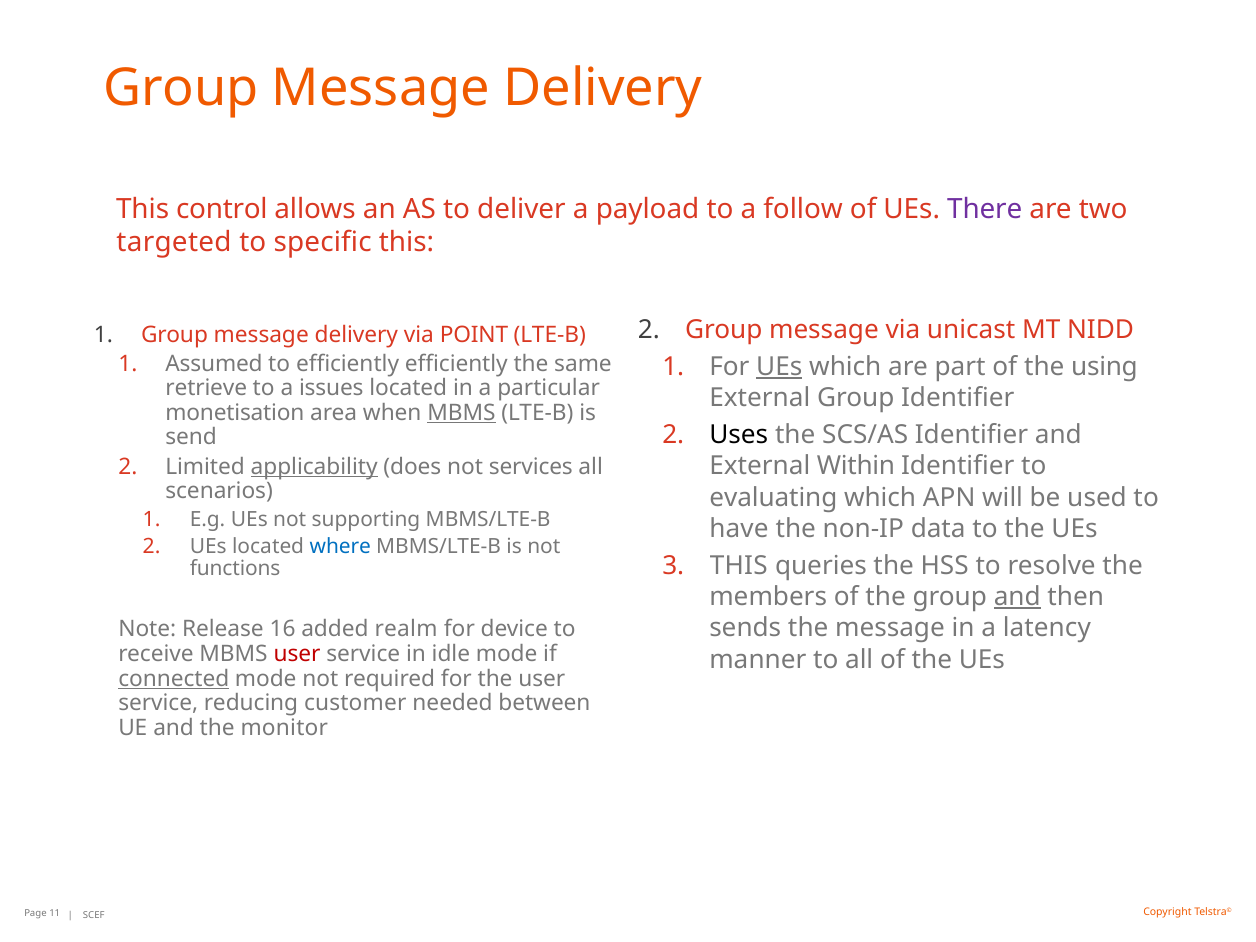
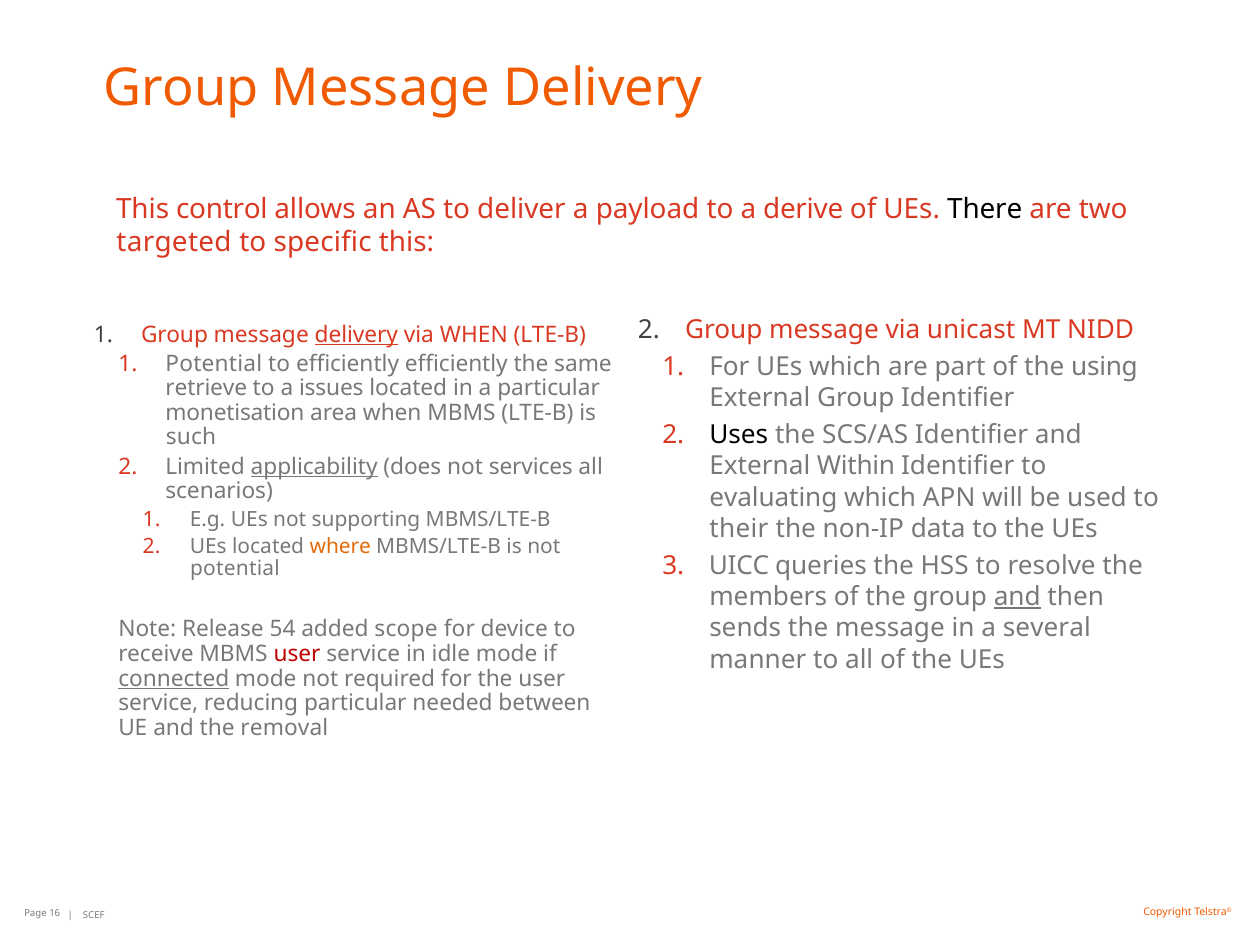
follow: follow -> derive
There colour: purple -> black
delivery at (356, 335) underline: none -> present
via POINT: POINT -> WHEN
Assumed at (214, 364): Assumed -> Potential
UEs at (779, 367) underline: present -> none
MBMS at (461, 413) underline: present -> none
send: send -> such
have: have -> their
where colour: blue -> orange
THIS at (739, 565): THIS -> UICC
functions at (235, 569): functions -> potential
latency: latency -> several
16: 16 -> 54
realm: realm -> scope
reducing customer: customer -> particular
monitor: monitor -> removal
11: 11 -> 16
